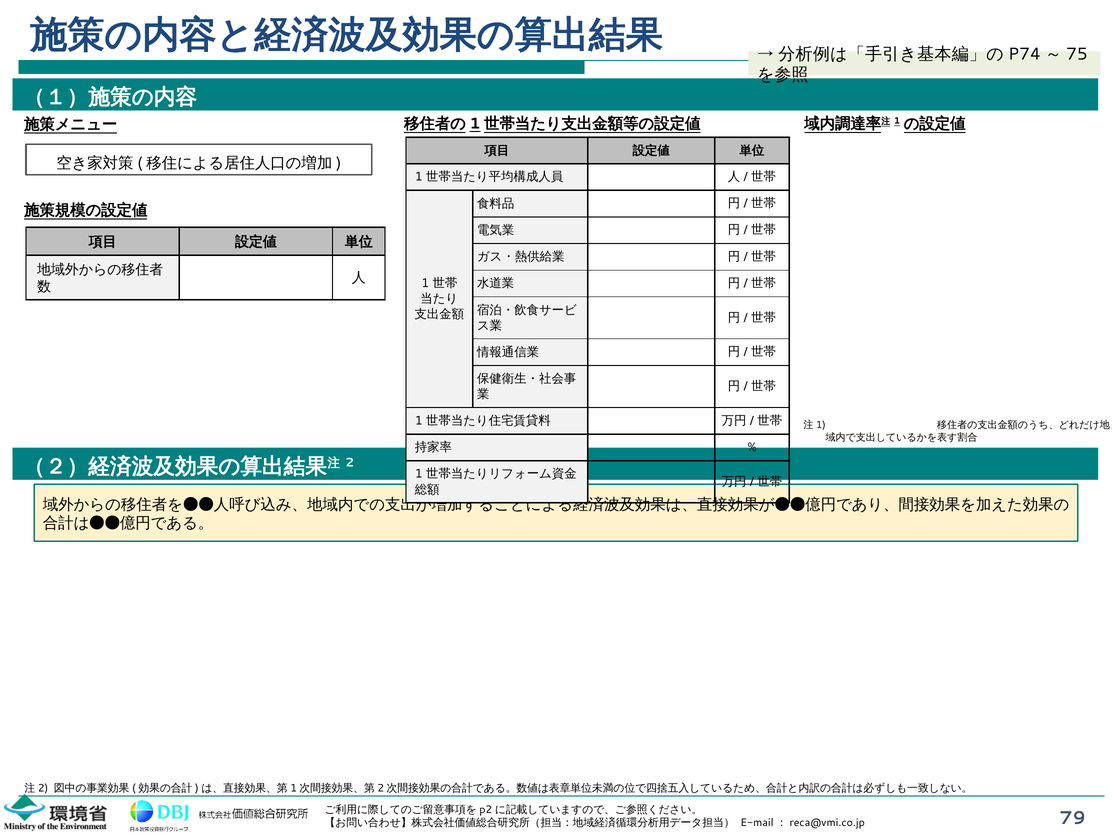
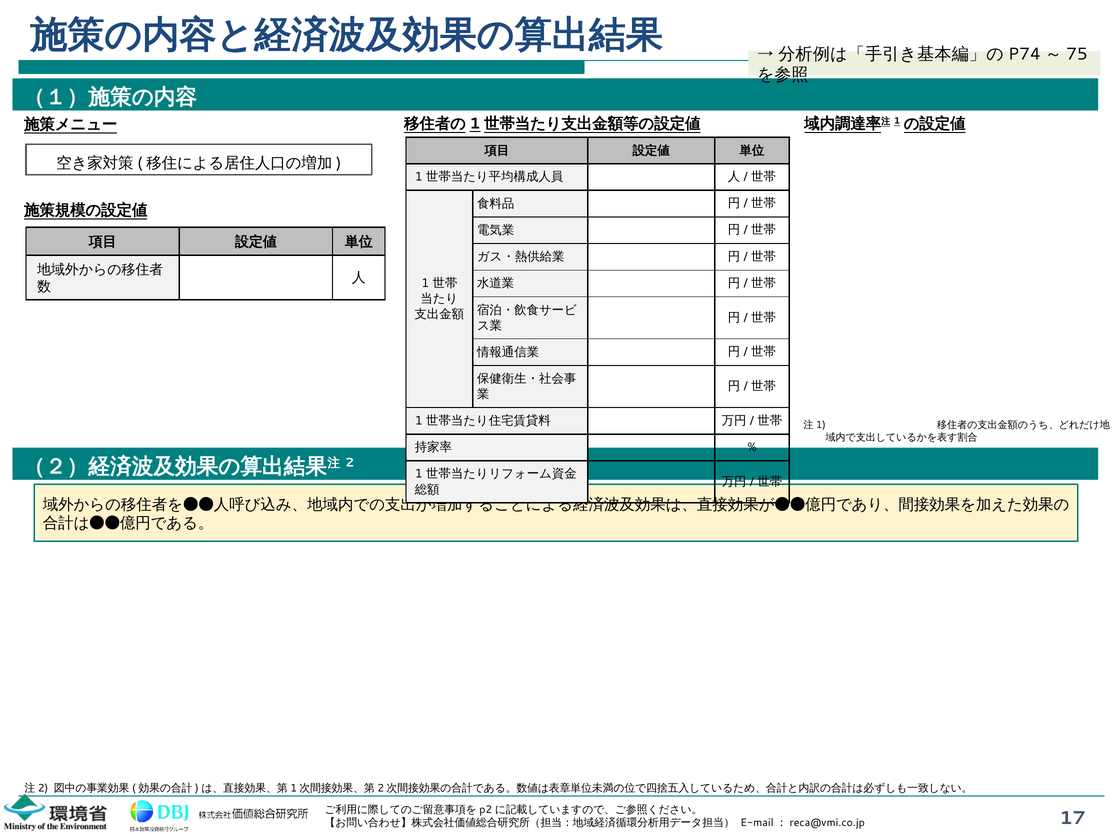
79: 79 -> 17
